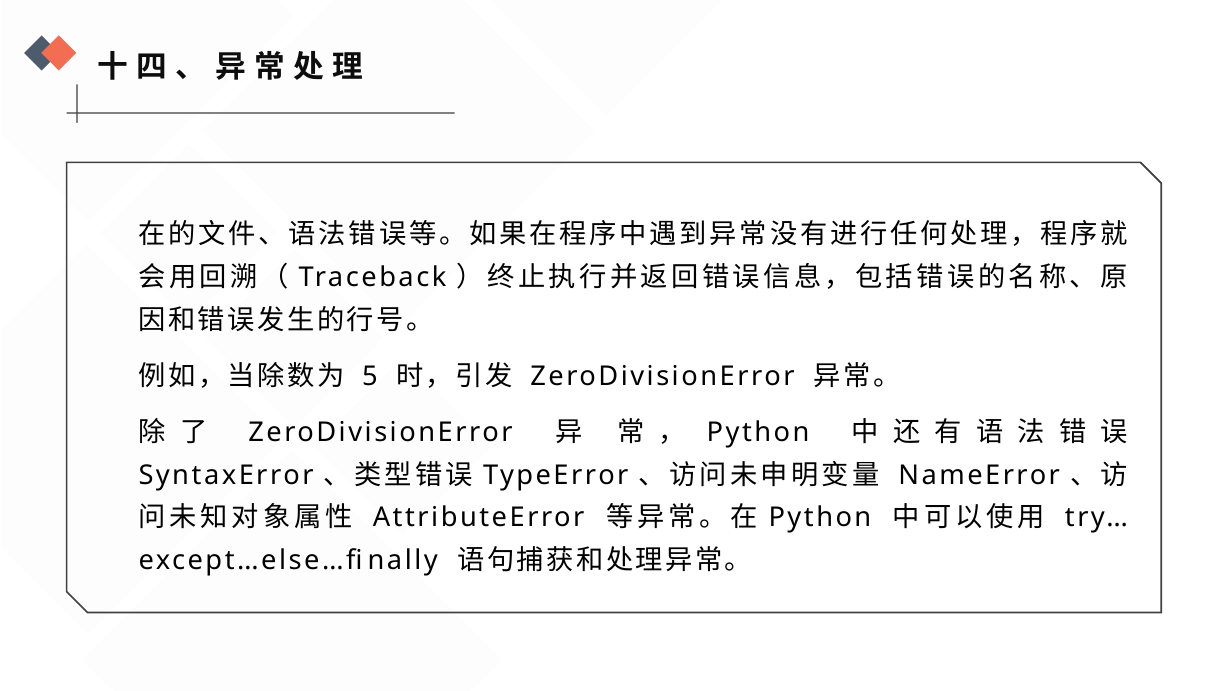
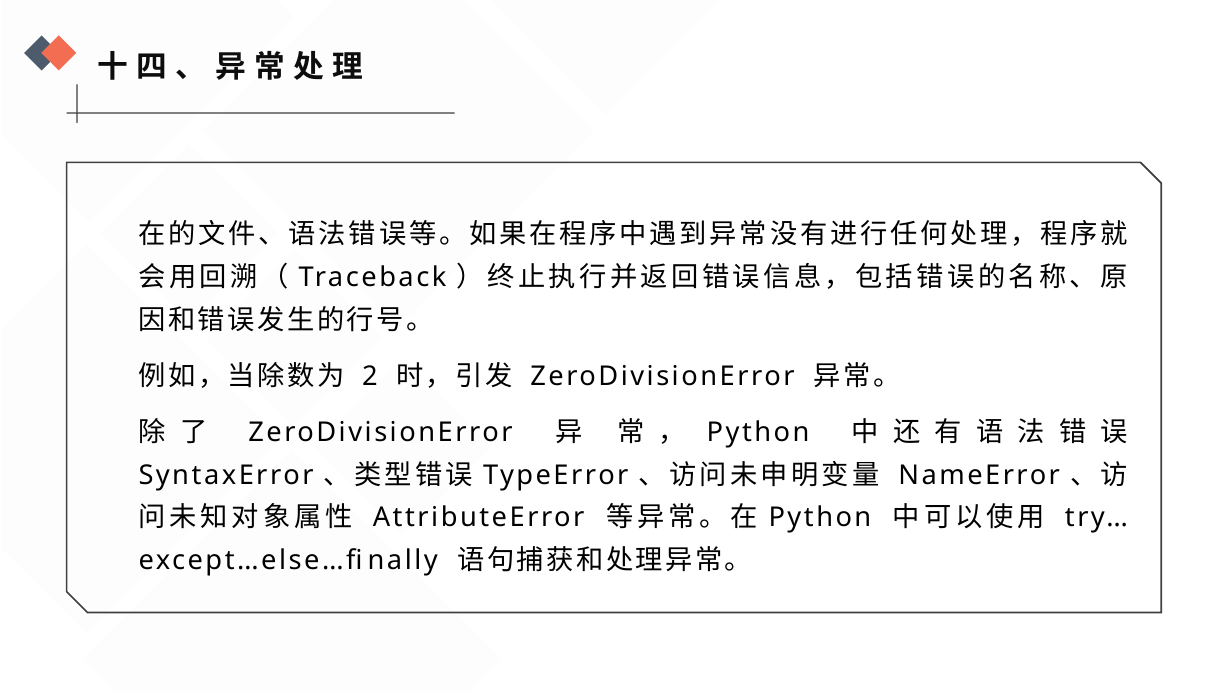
5: 5 -> 2
